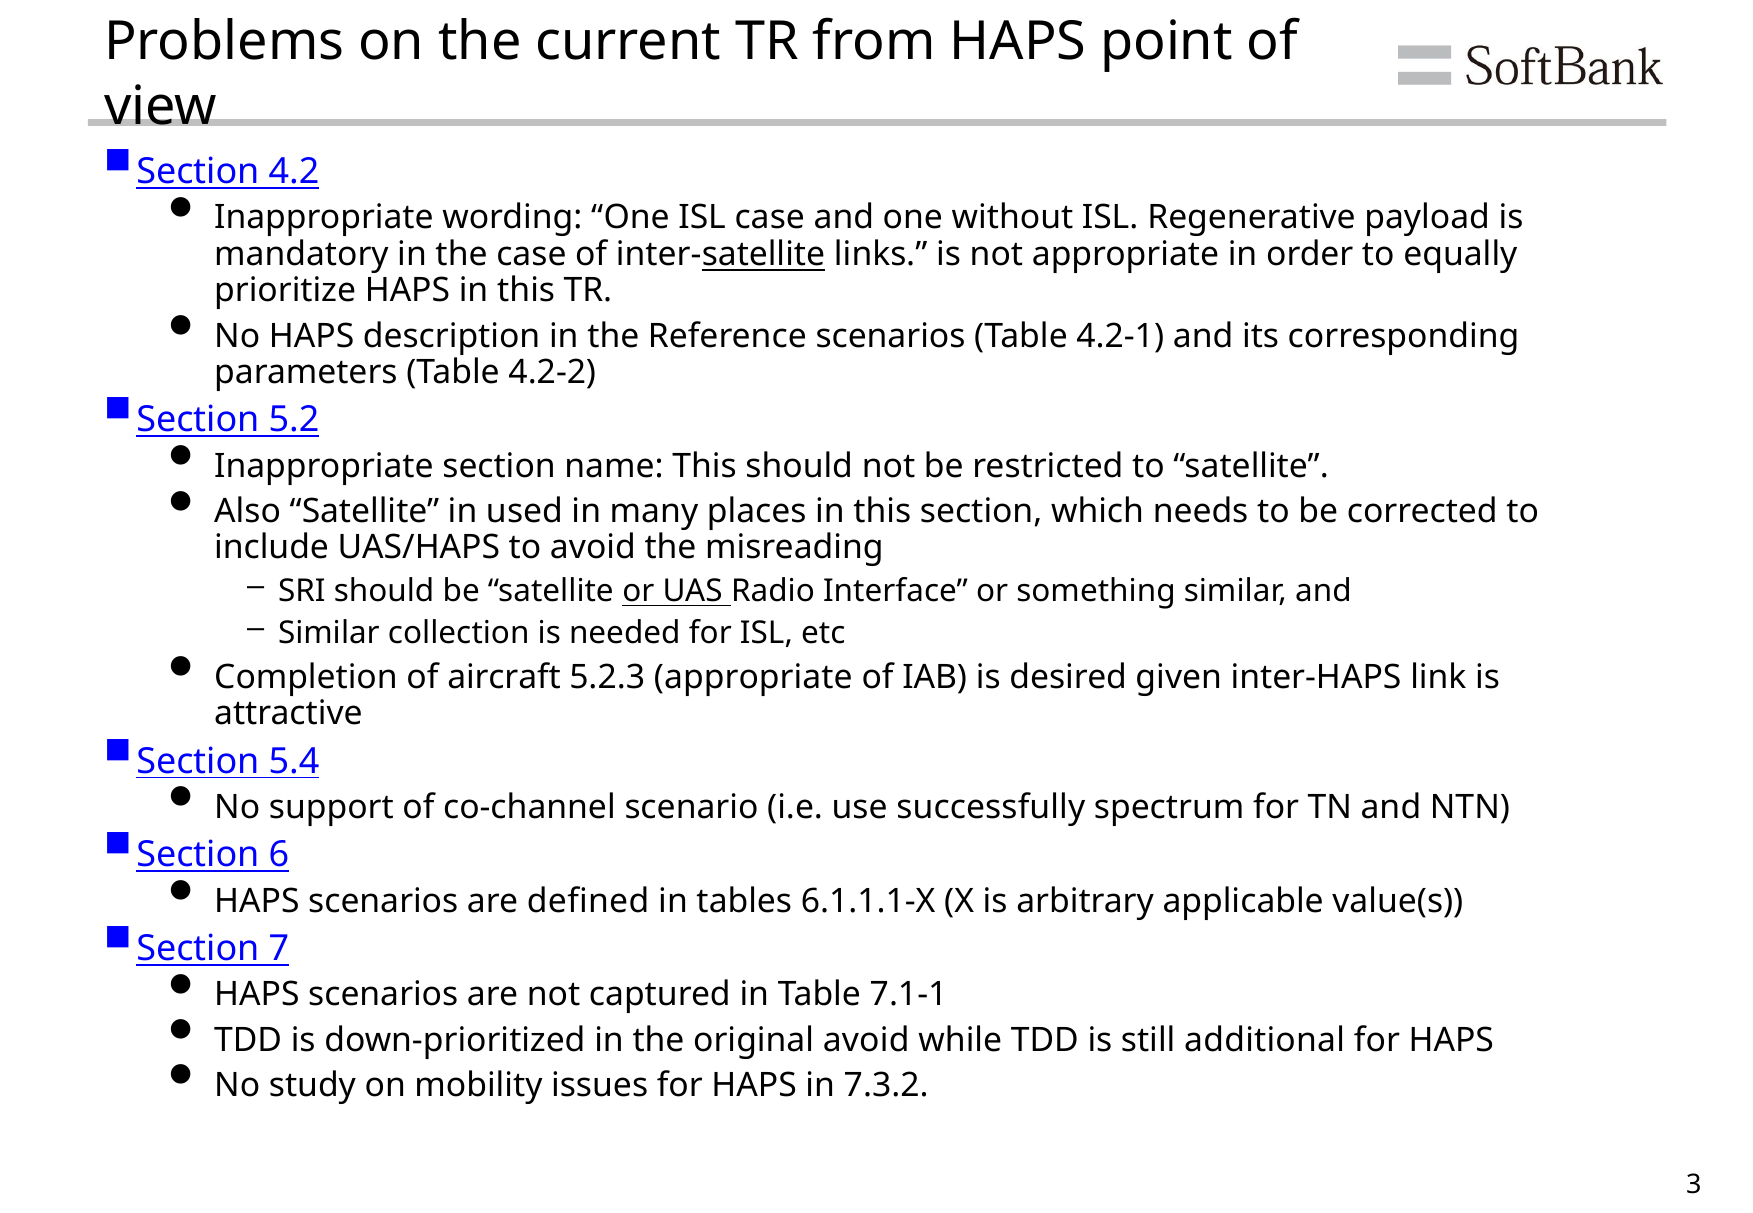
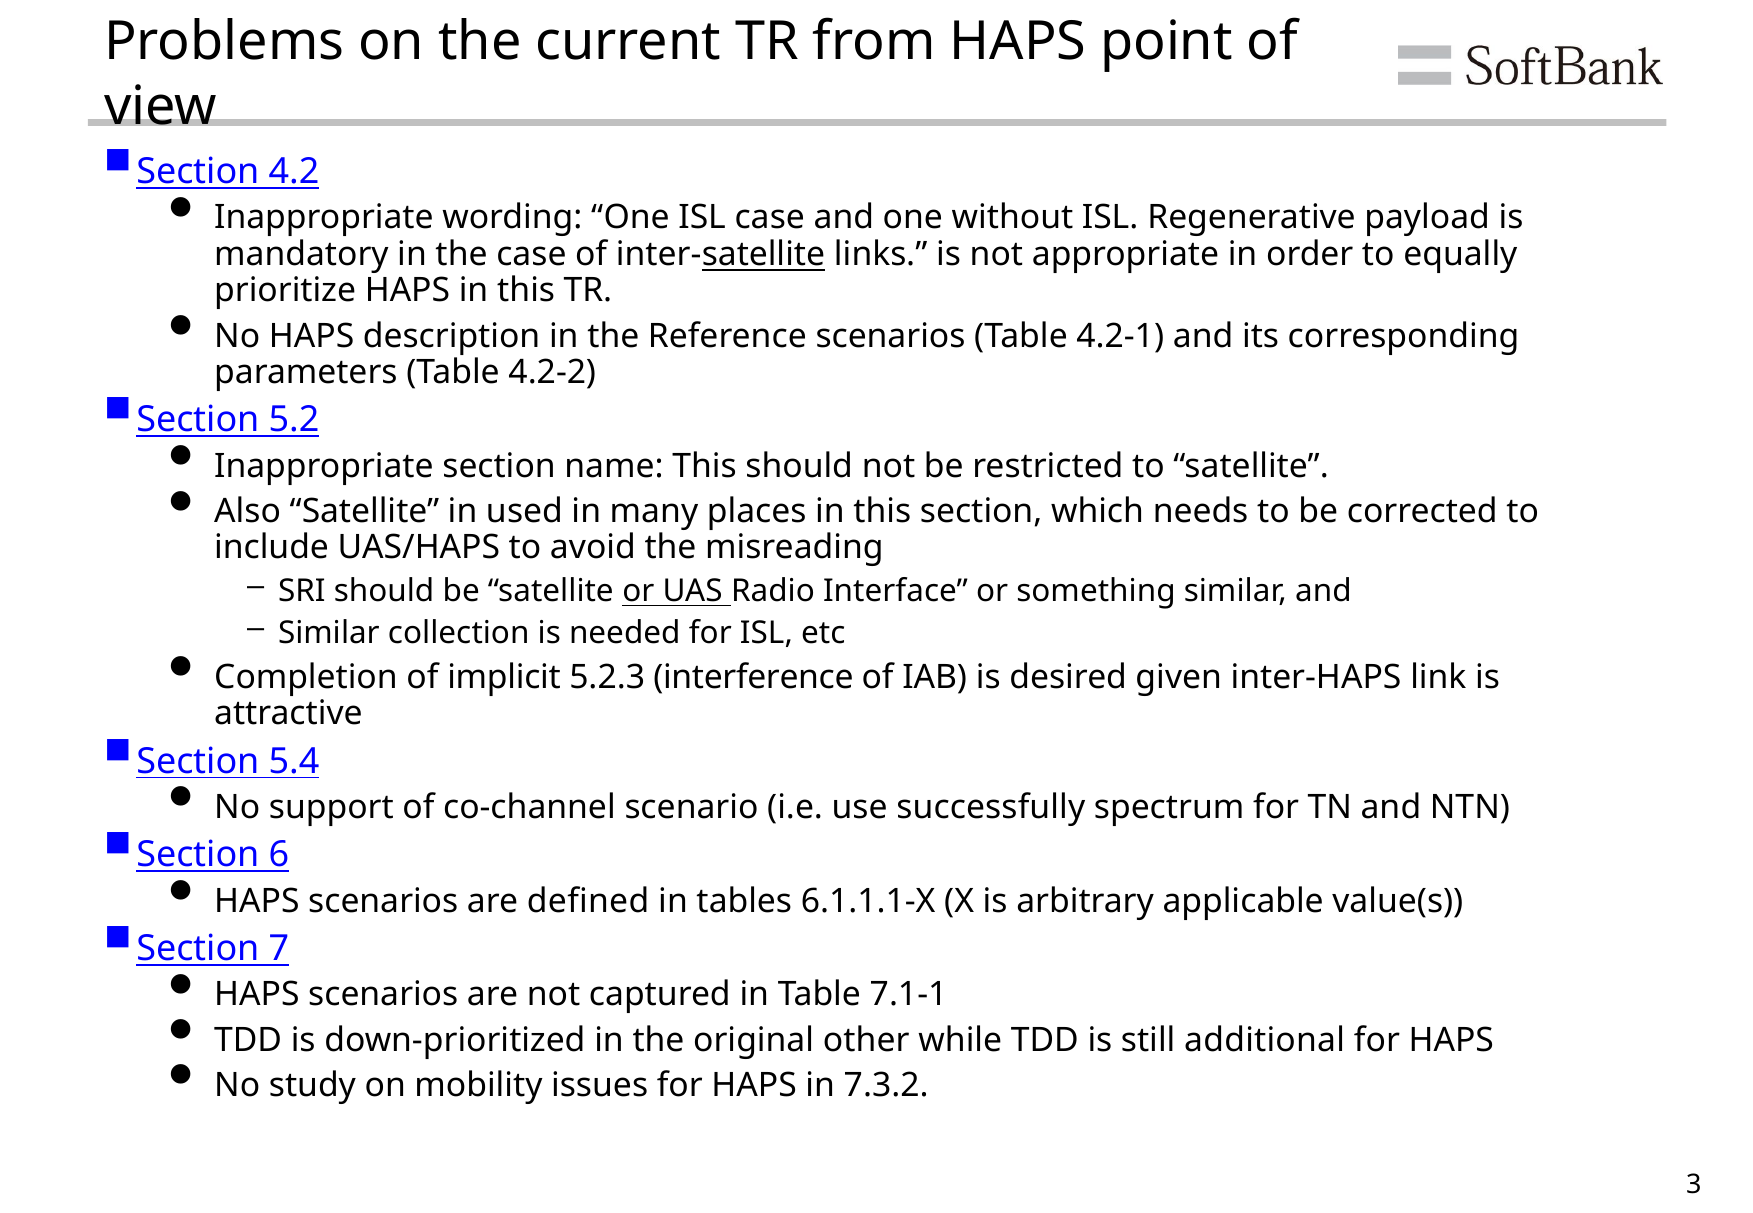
aircraft: aircraft -> implicit
5.2.3 appropriate: appropriate -> interference
original avoid: avoid -> other
